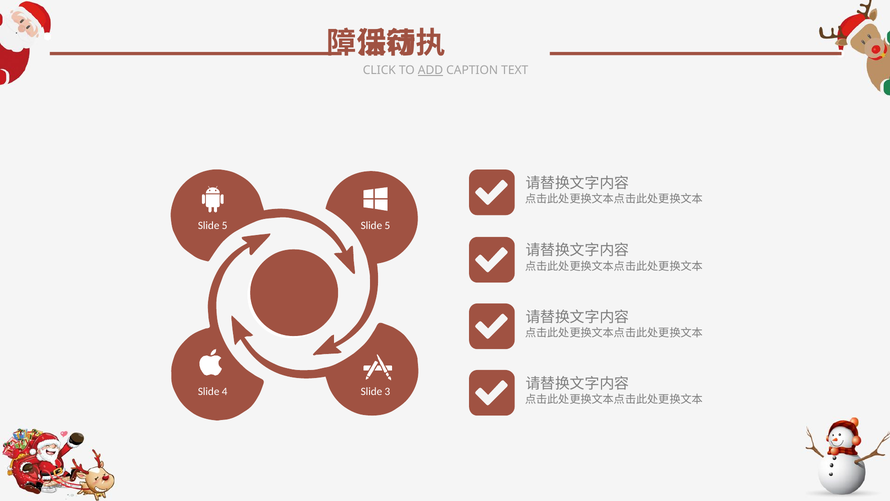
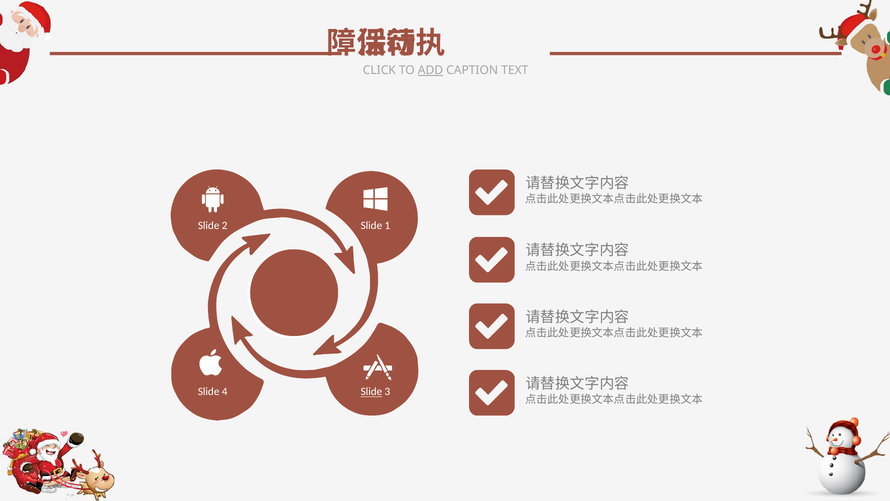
5 at (225, 226): 5 -> 2
5 at (387, 226): 5 -> 1
Slide at (371, 392) underline: none -> present
